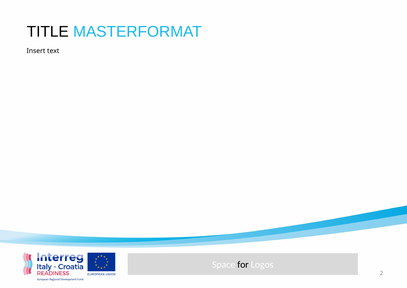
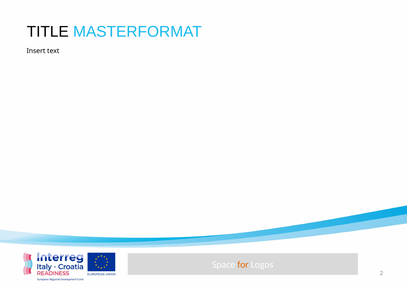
for colour: black -> orange
